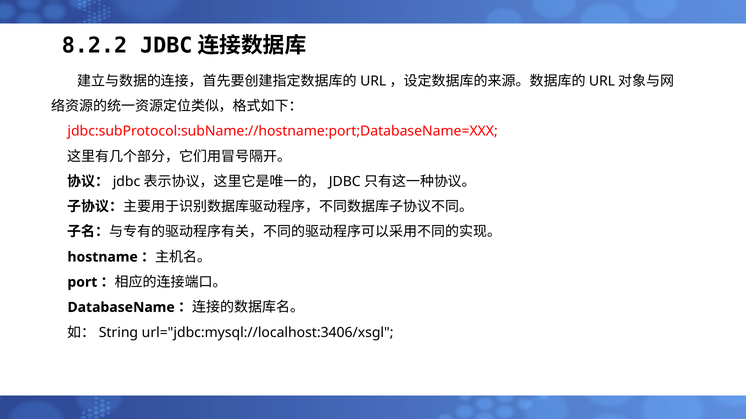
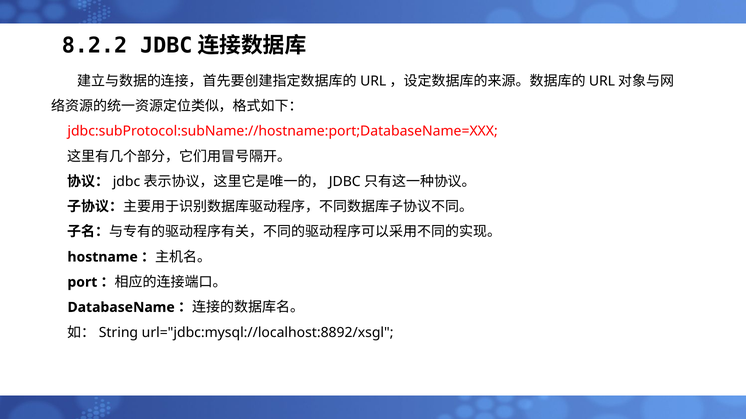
url="jdbc:mysql://localhost:3406/xsgl: url="jdbc:mysql://localhost:3406/xsgl -> url="jdbc:mysql://localhost:8892/xsgl
